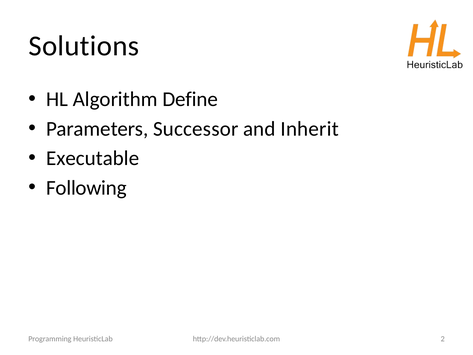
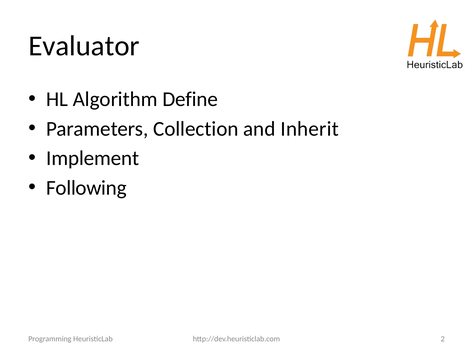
Solutions: Solutions -> Evaluator
Successor: Successor -> Collection
Executable: Executable -> Implement
